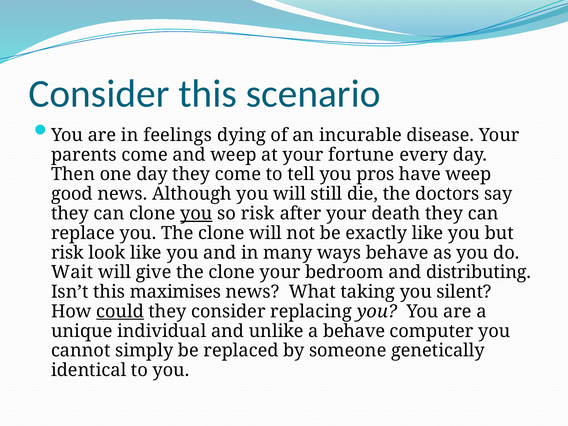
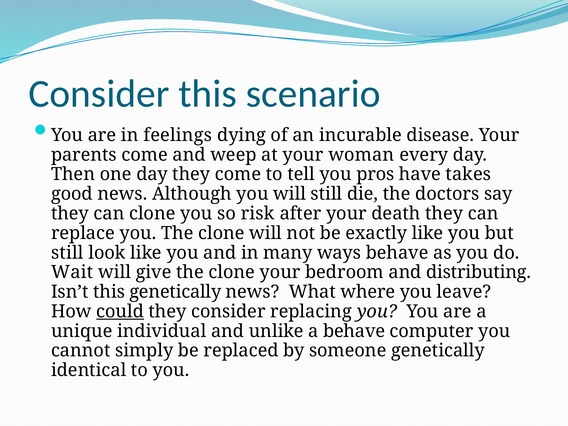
fortune: fortune -> woman
have weep: weep -> takes
you at (196, 214) underline: present -> none
risk at (67, 253): risk -> still
this maximises: maximises -> genetically
taking: taking -> where
silent: silent -> leave
